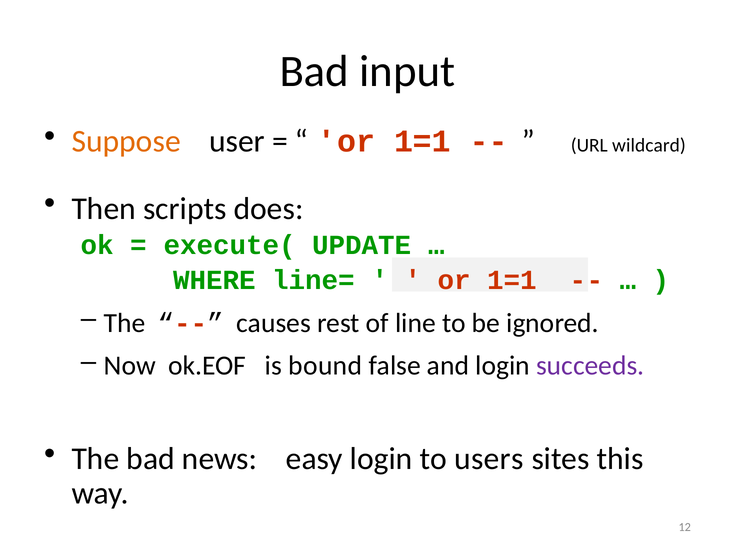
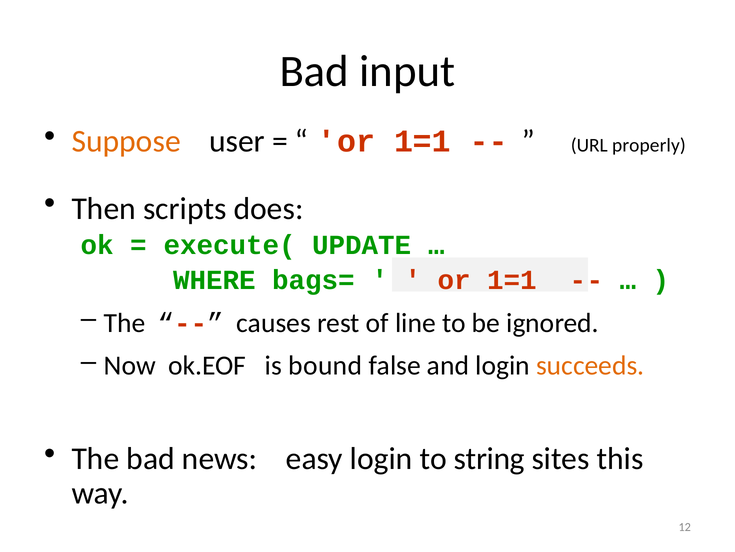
wildcard: wildcard -> properly
line=: line= -> bags=
succeeds colour: purple -> orange
users: users -> string
